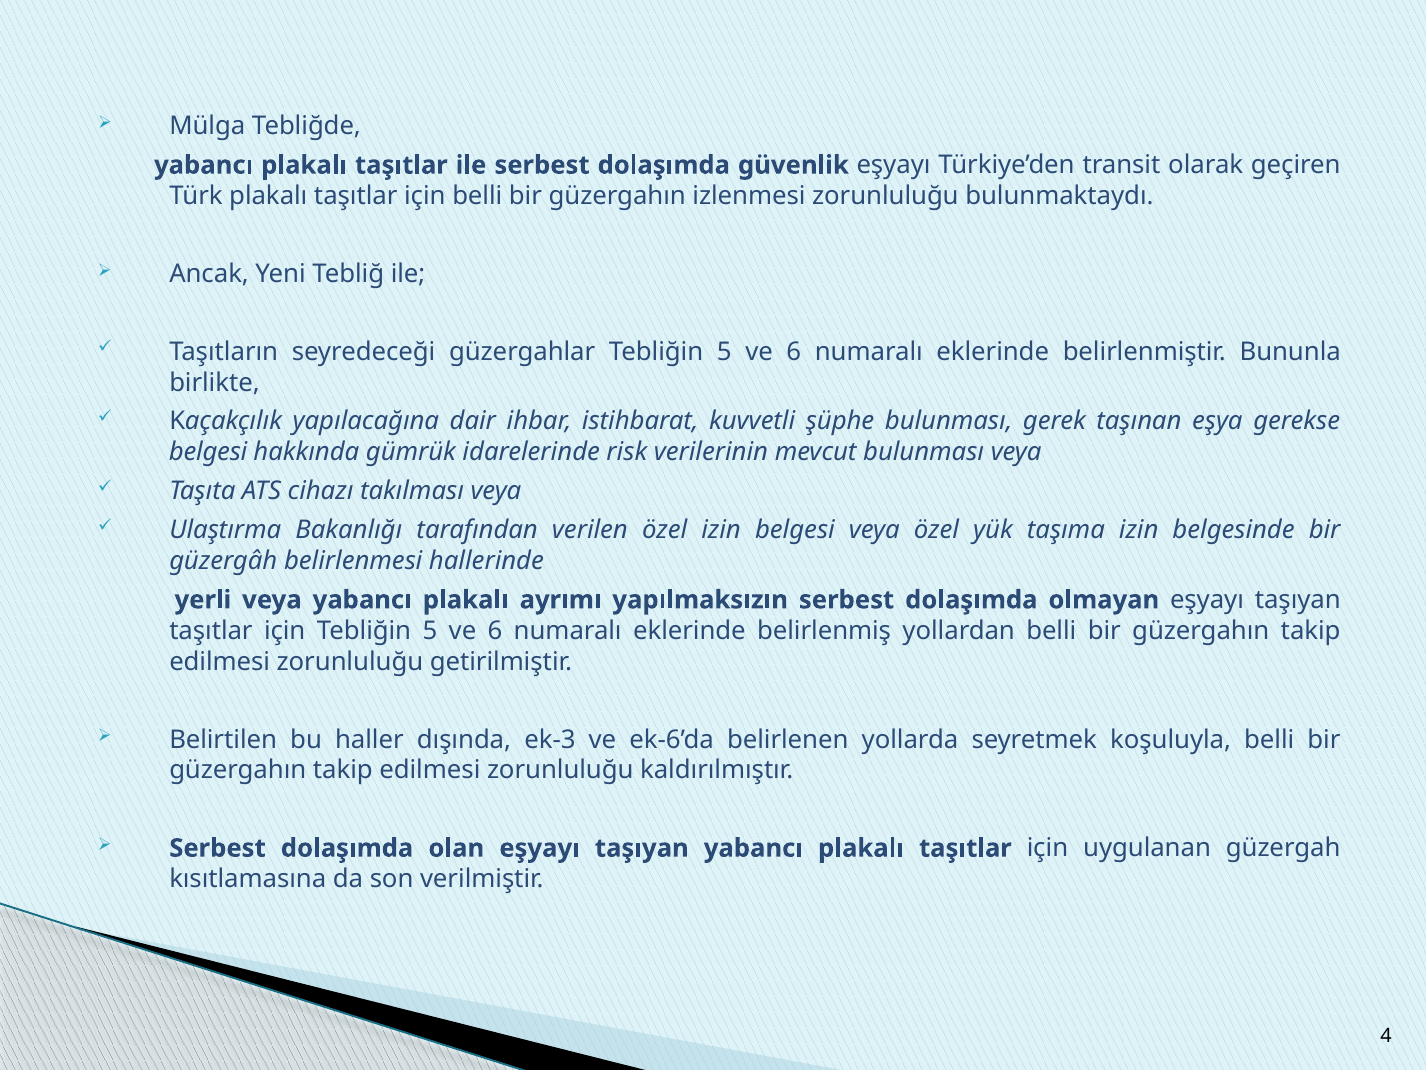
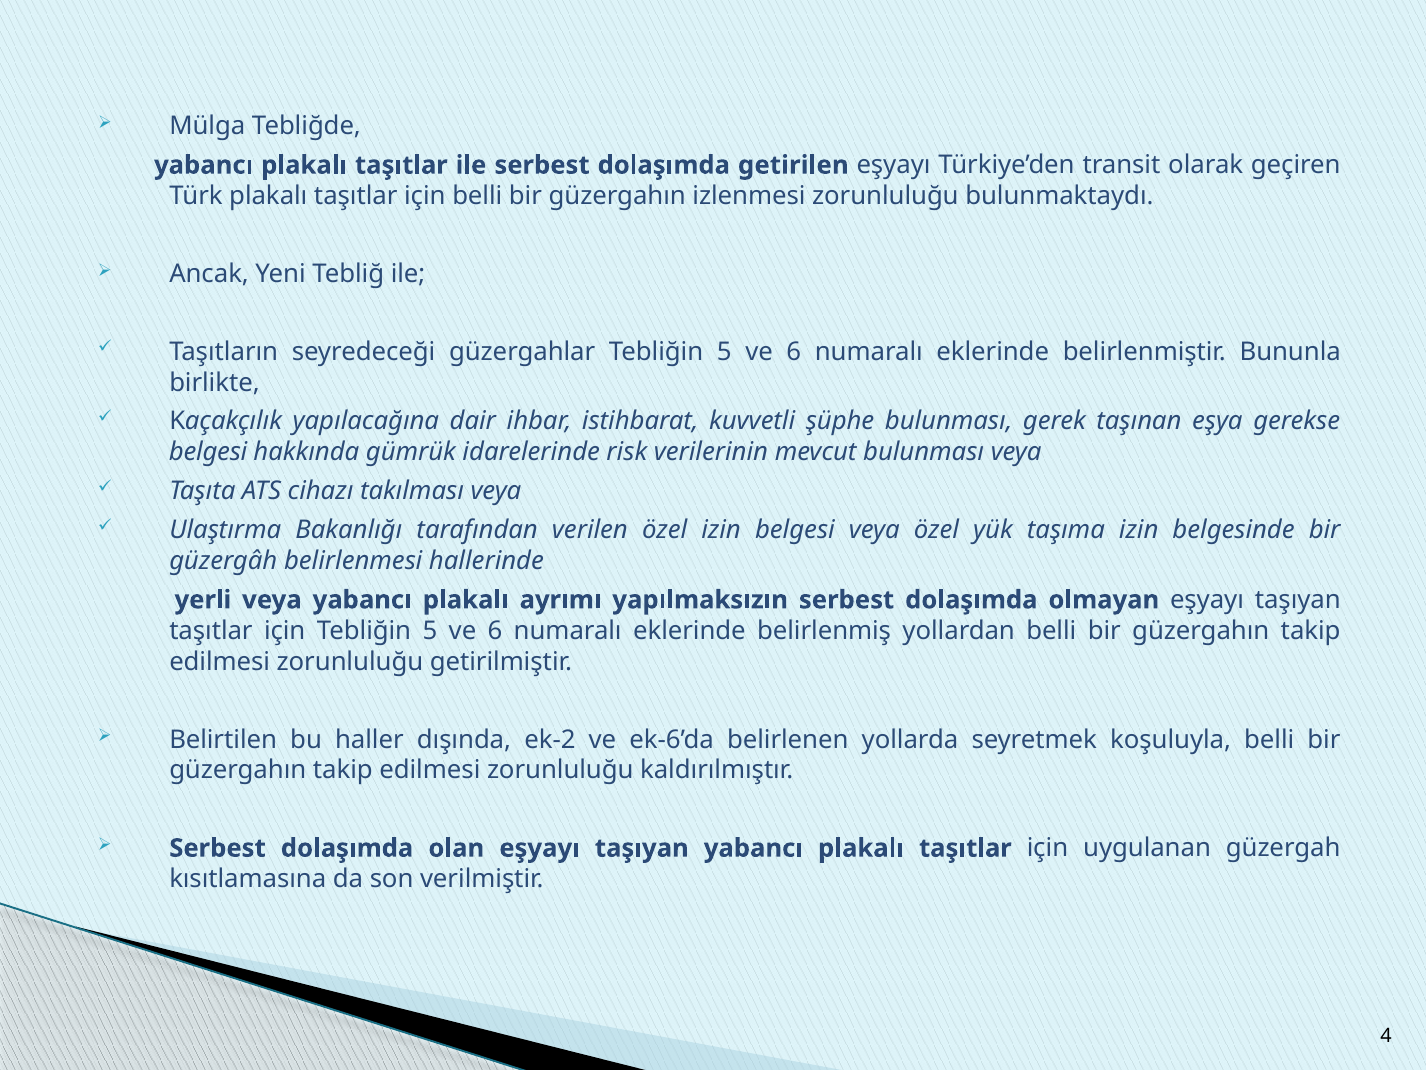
güvenlik: güvenlik -> getirilen
ek-3: ek-3 -> ek-2
